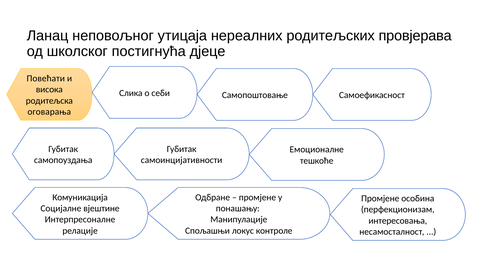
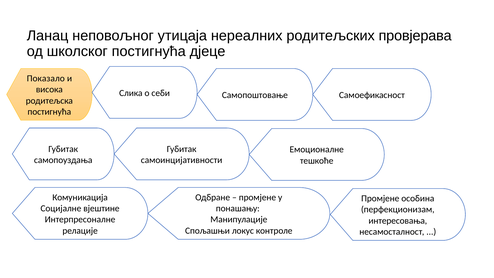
Повећати: Повећати -> Показало
оговарања at (49, 112): оговарања -> постигнућа
